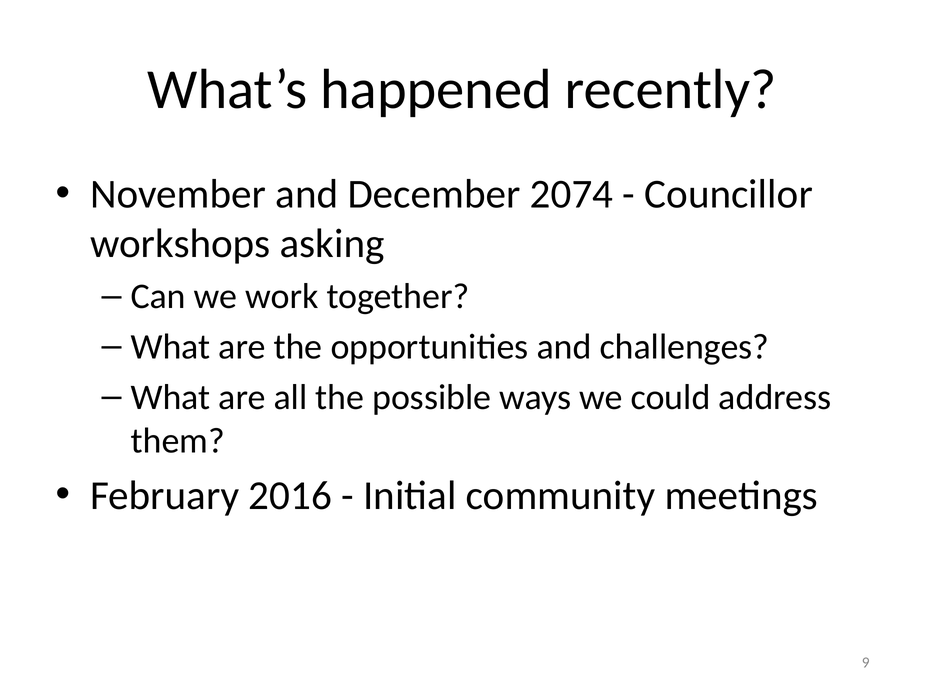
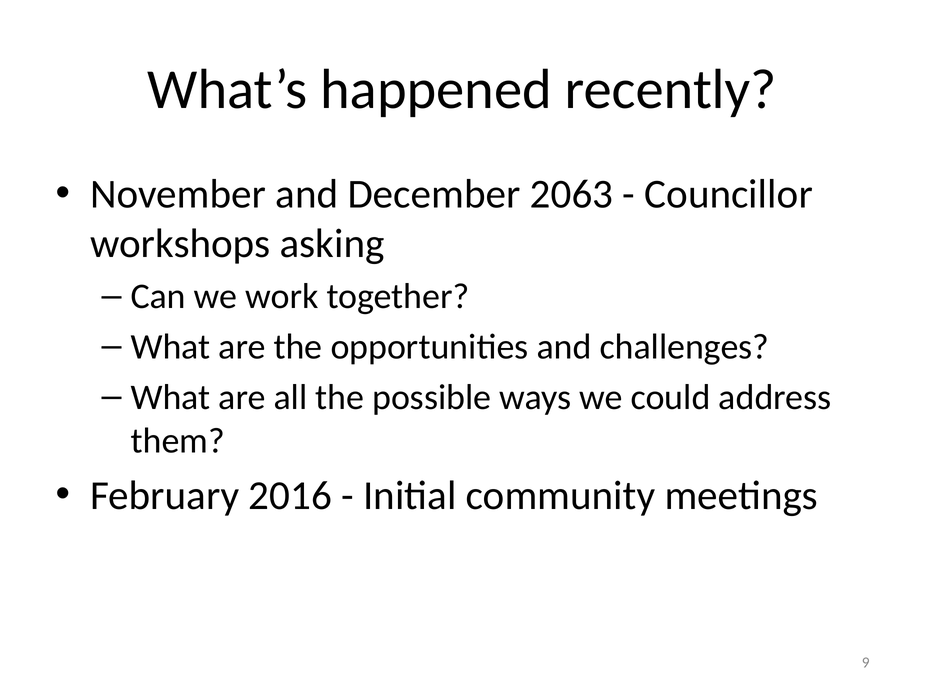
2074: 2074 -> 2063
